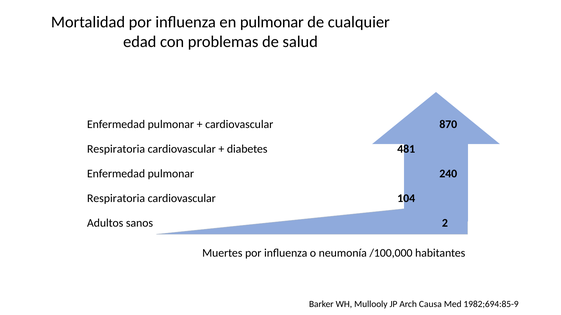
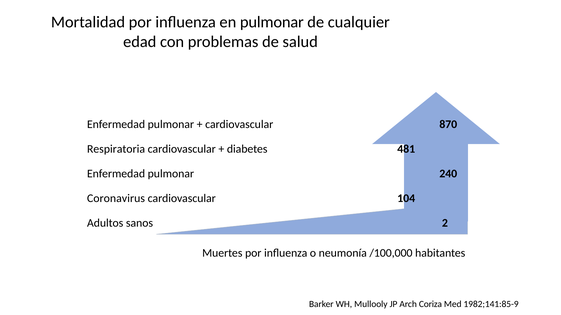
Respiratoria at (116, 199): Respiratoria -> Coronavirus
Causa: Causa -> Coriza
1982;694:85-9: 1982;694:85-9 -> 1982;141:85-9
